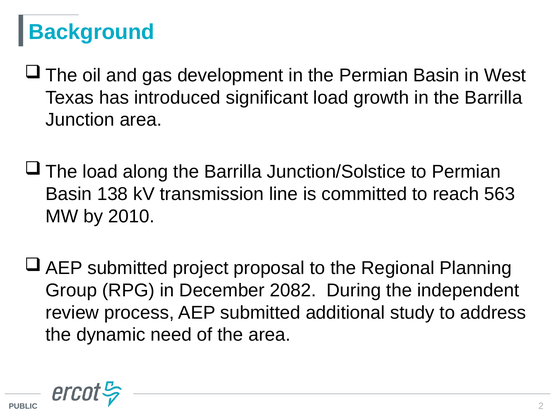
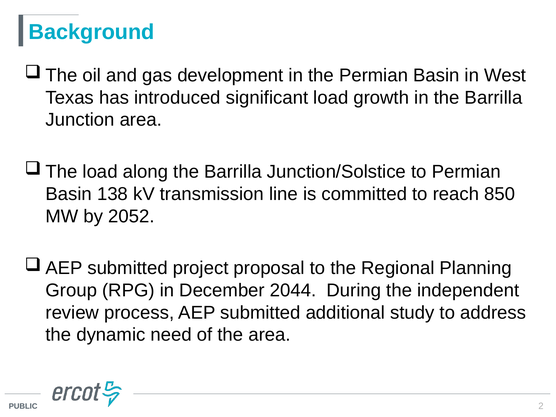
563: 563 -> 850
2010: 2010 -> 2052
2082: 2082 -> 2044
